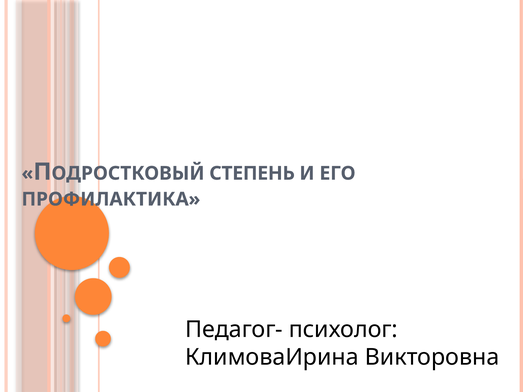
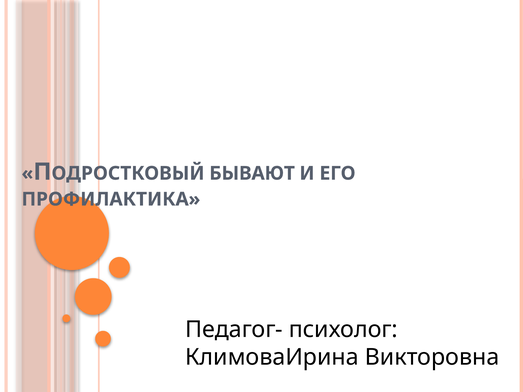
СТЕПЕНЬ: СТЕПЕНЬ -> БЫВАЮТ
